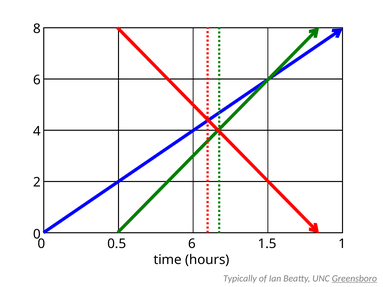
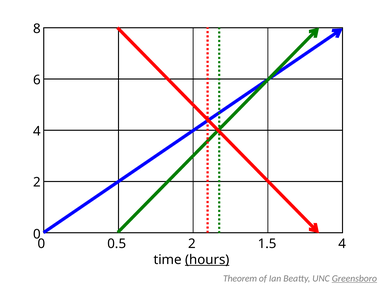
0.5 6: 6 -> 2
1.5 1: 1 -> 4
hours underline: none -> present
Typically: Typically -> Theorem
